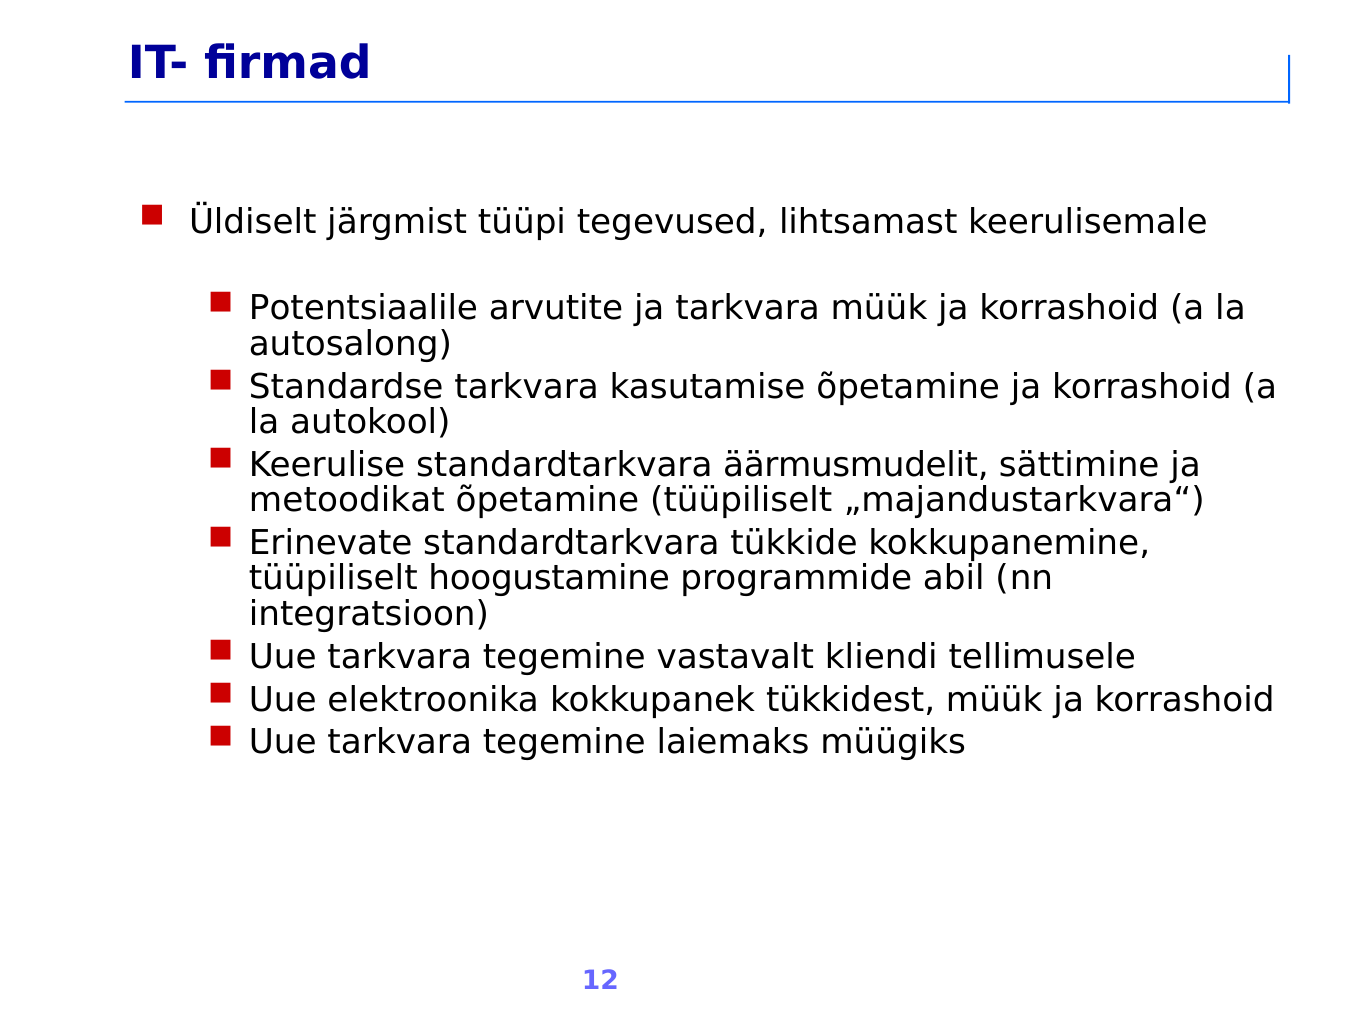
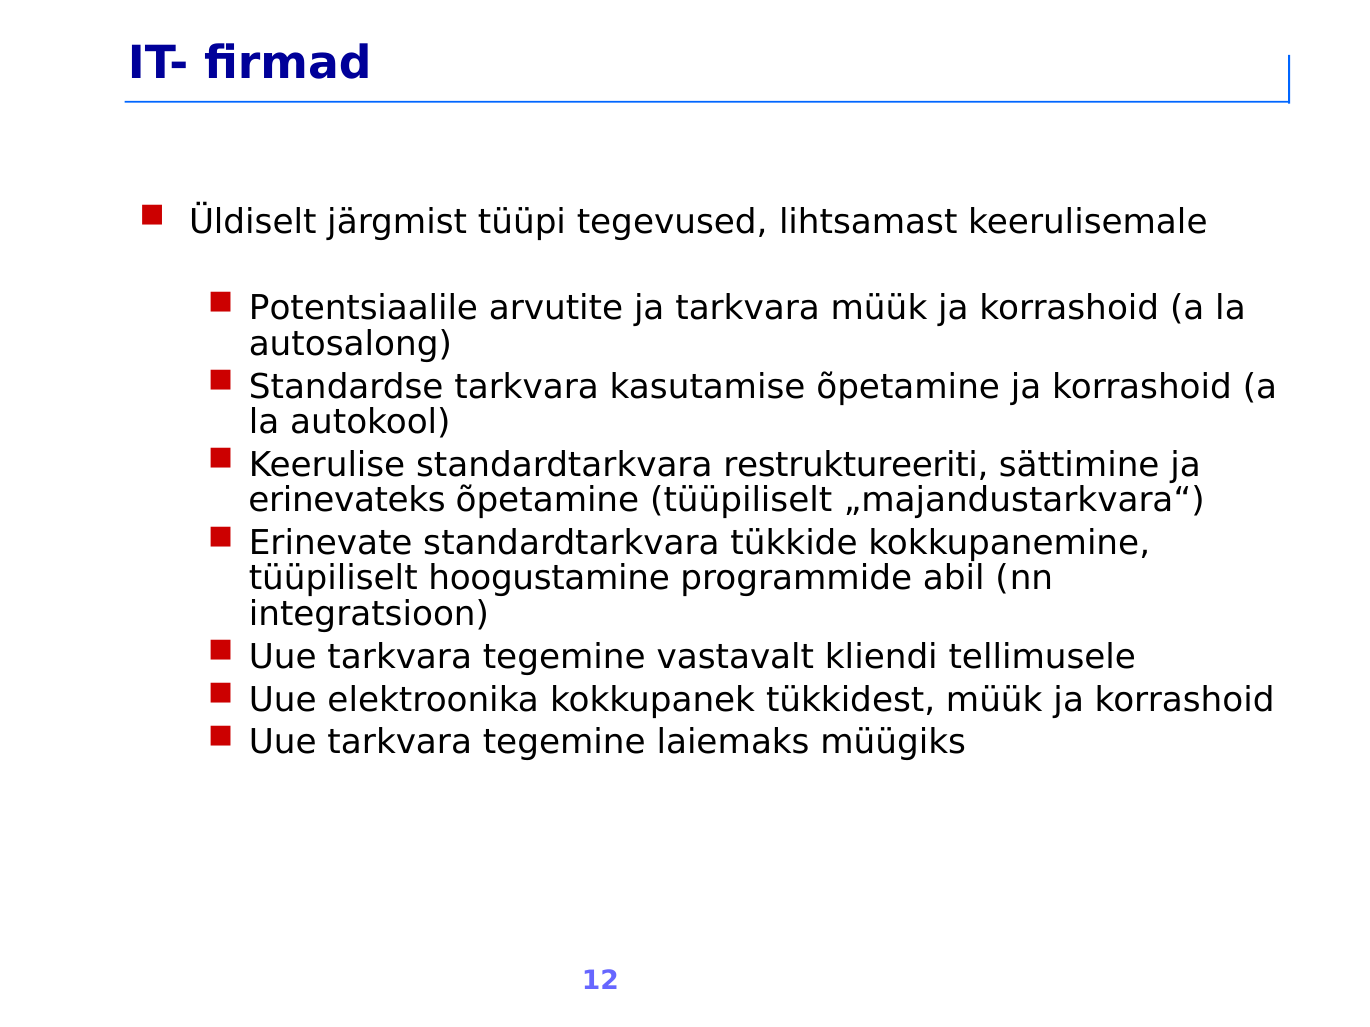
äärmusmudelit: äärmusmudelit -> restruktureeriti
metoodikat: metoodikat -> erinevateks
